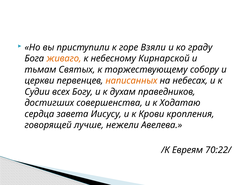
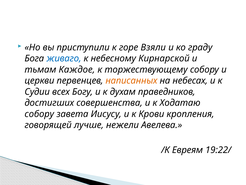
живаго colour: orange -> blue
Святых: Святых -> Каждое
сердца at (39, 114): сердца -> собору
70:22/: 70:22/ -> 19:22/
